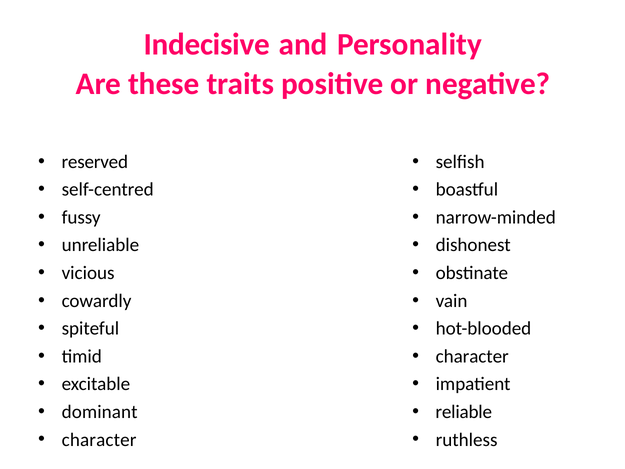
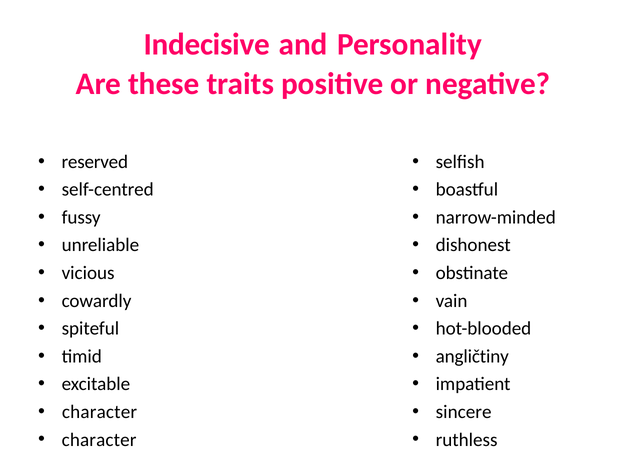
character at (472, 356): character -> angličtiny
dominant at (100, 412): dominant -> character
reliable: reliable -> sincere
